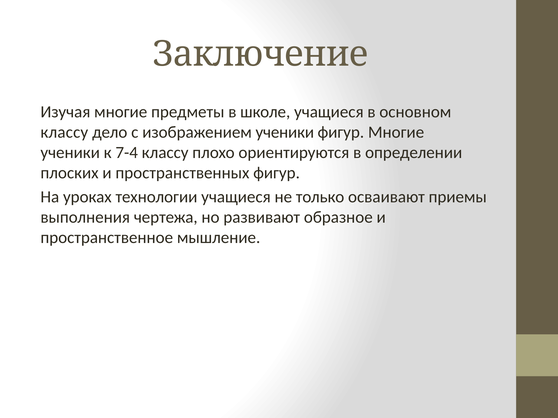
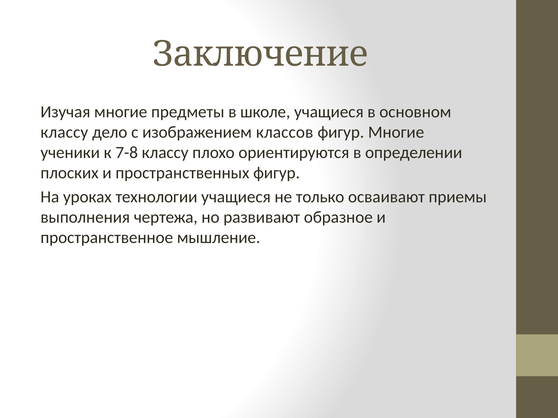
изображением ученики: ученики -> классов
7-4: 7-4 -> 7-8
